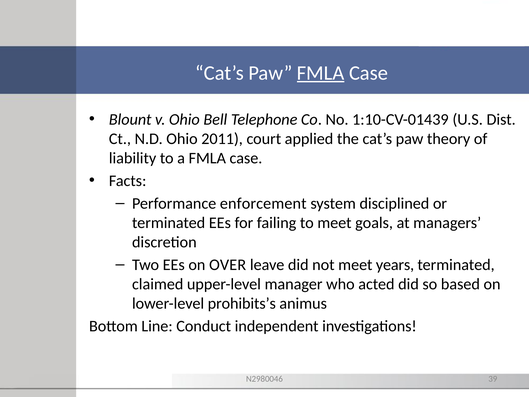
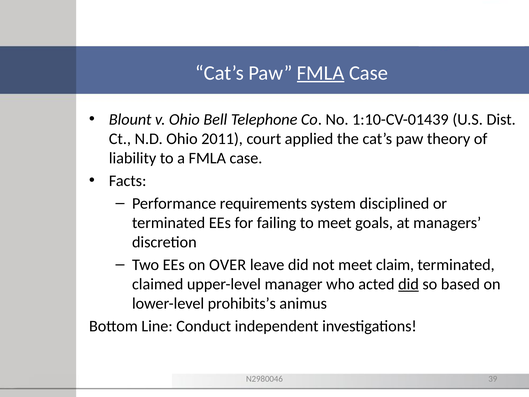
enforcement: enforcement -> requirements
years: years -> claim
did at (409, 284) underline: none -> present
